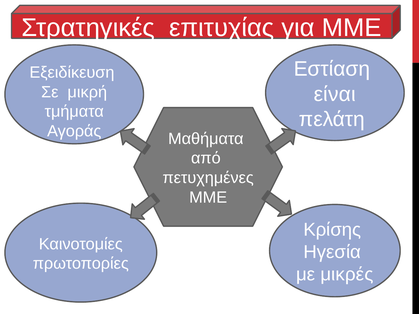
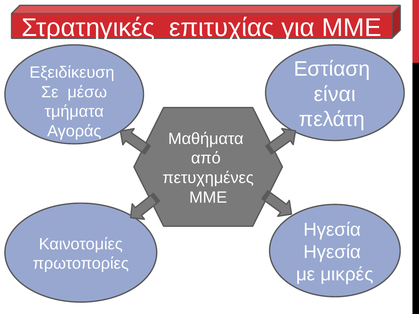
μικρή: μικρή -> μέσω
Κρίσης at (332, 230): Κρίσης -> Ηγεσία
